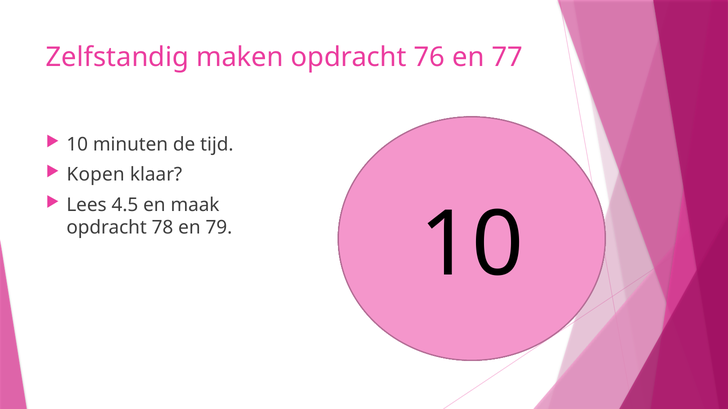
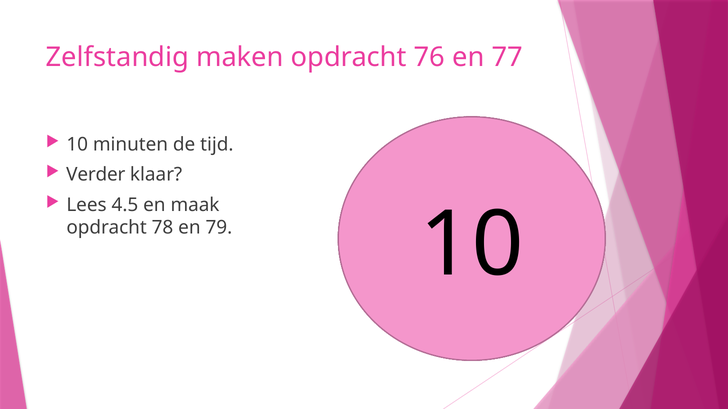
Kopen: Kopen -> Verder
